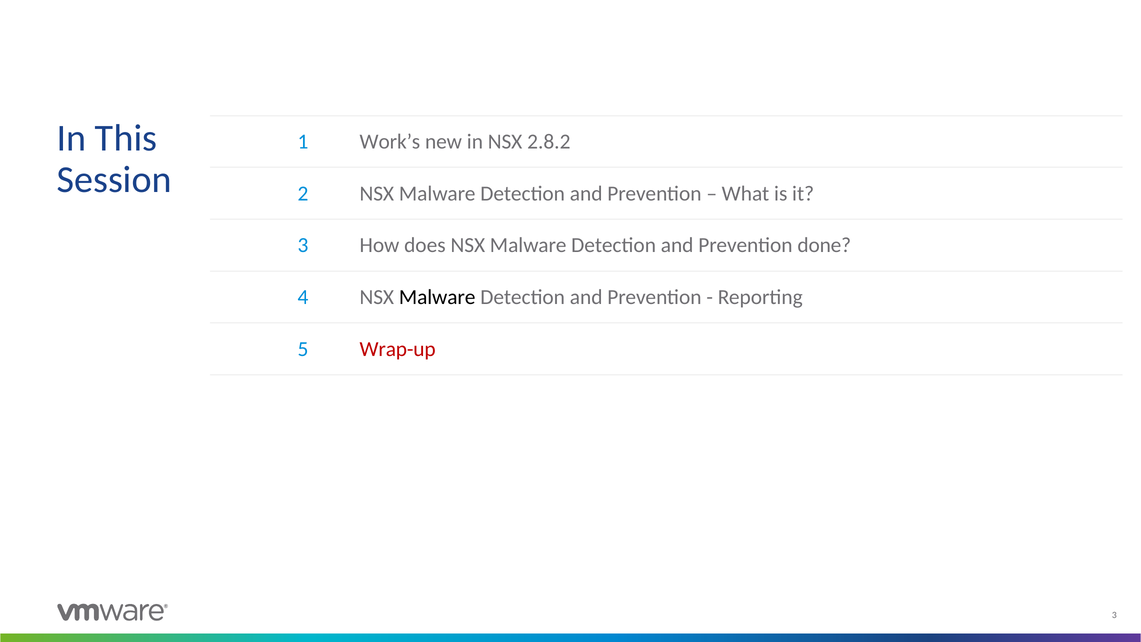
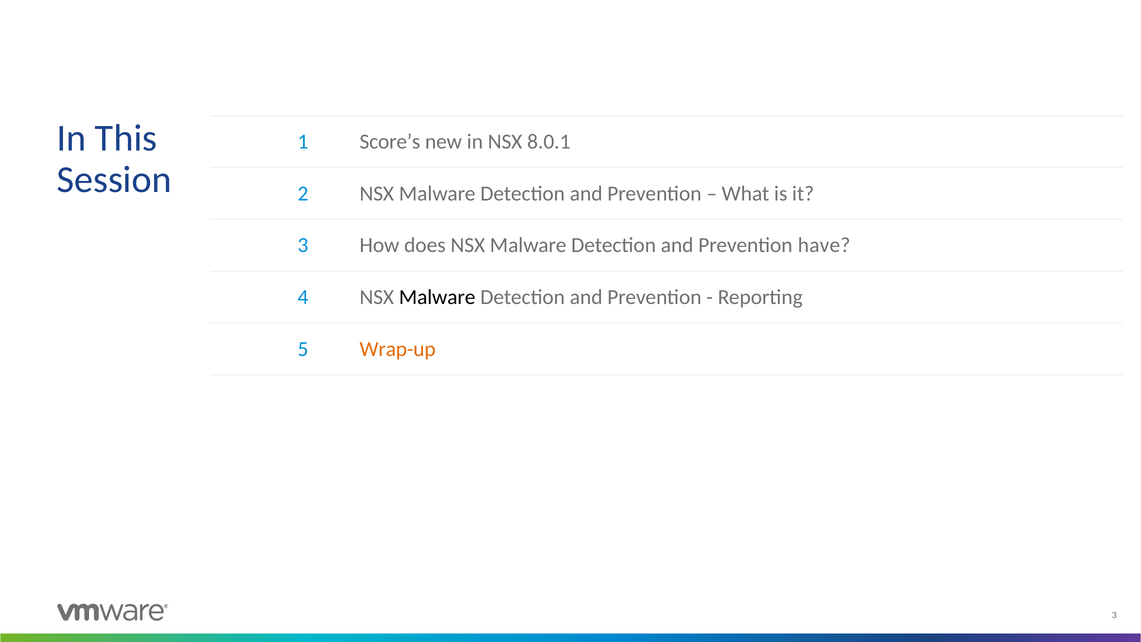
Work’s: Work’s -> Score’s
2.8.2: 2.8.2 -> 8.0.1
done: done -> have
Wrap-up colour: red -> orange
